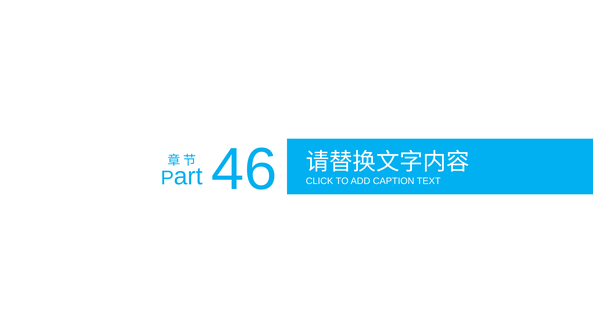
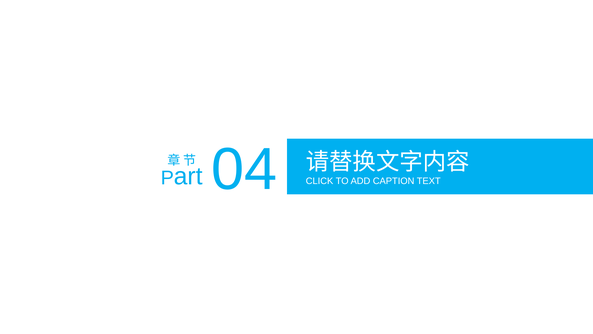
46: 46 -> 04
